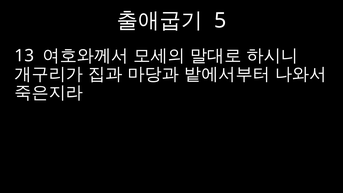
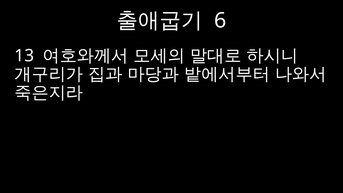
5: 5 -> 6
